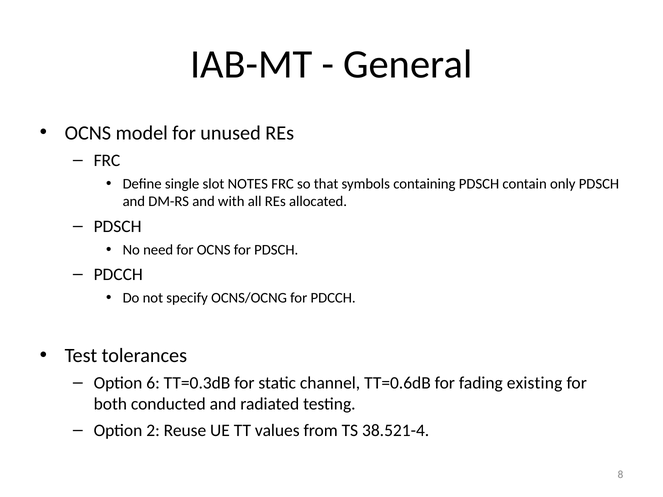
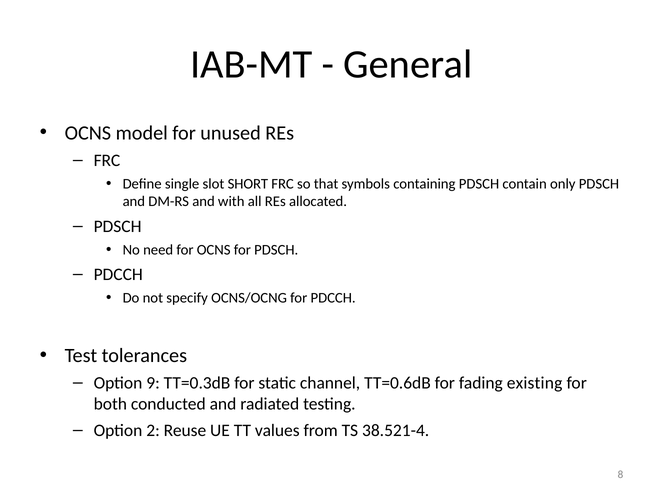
NOTES: NOTES -> SHORT
6: 6 -> 9
